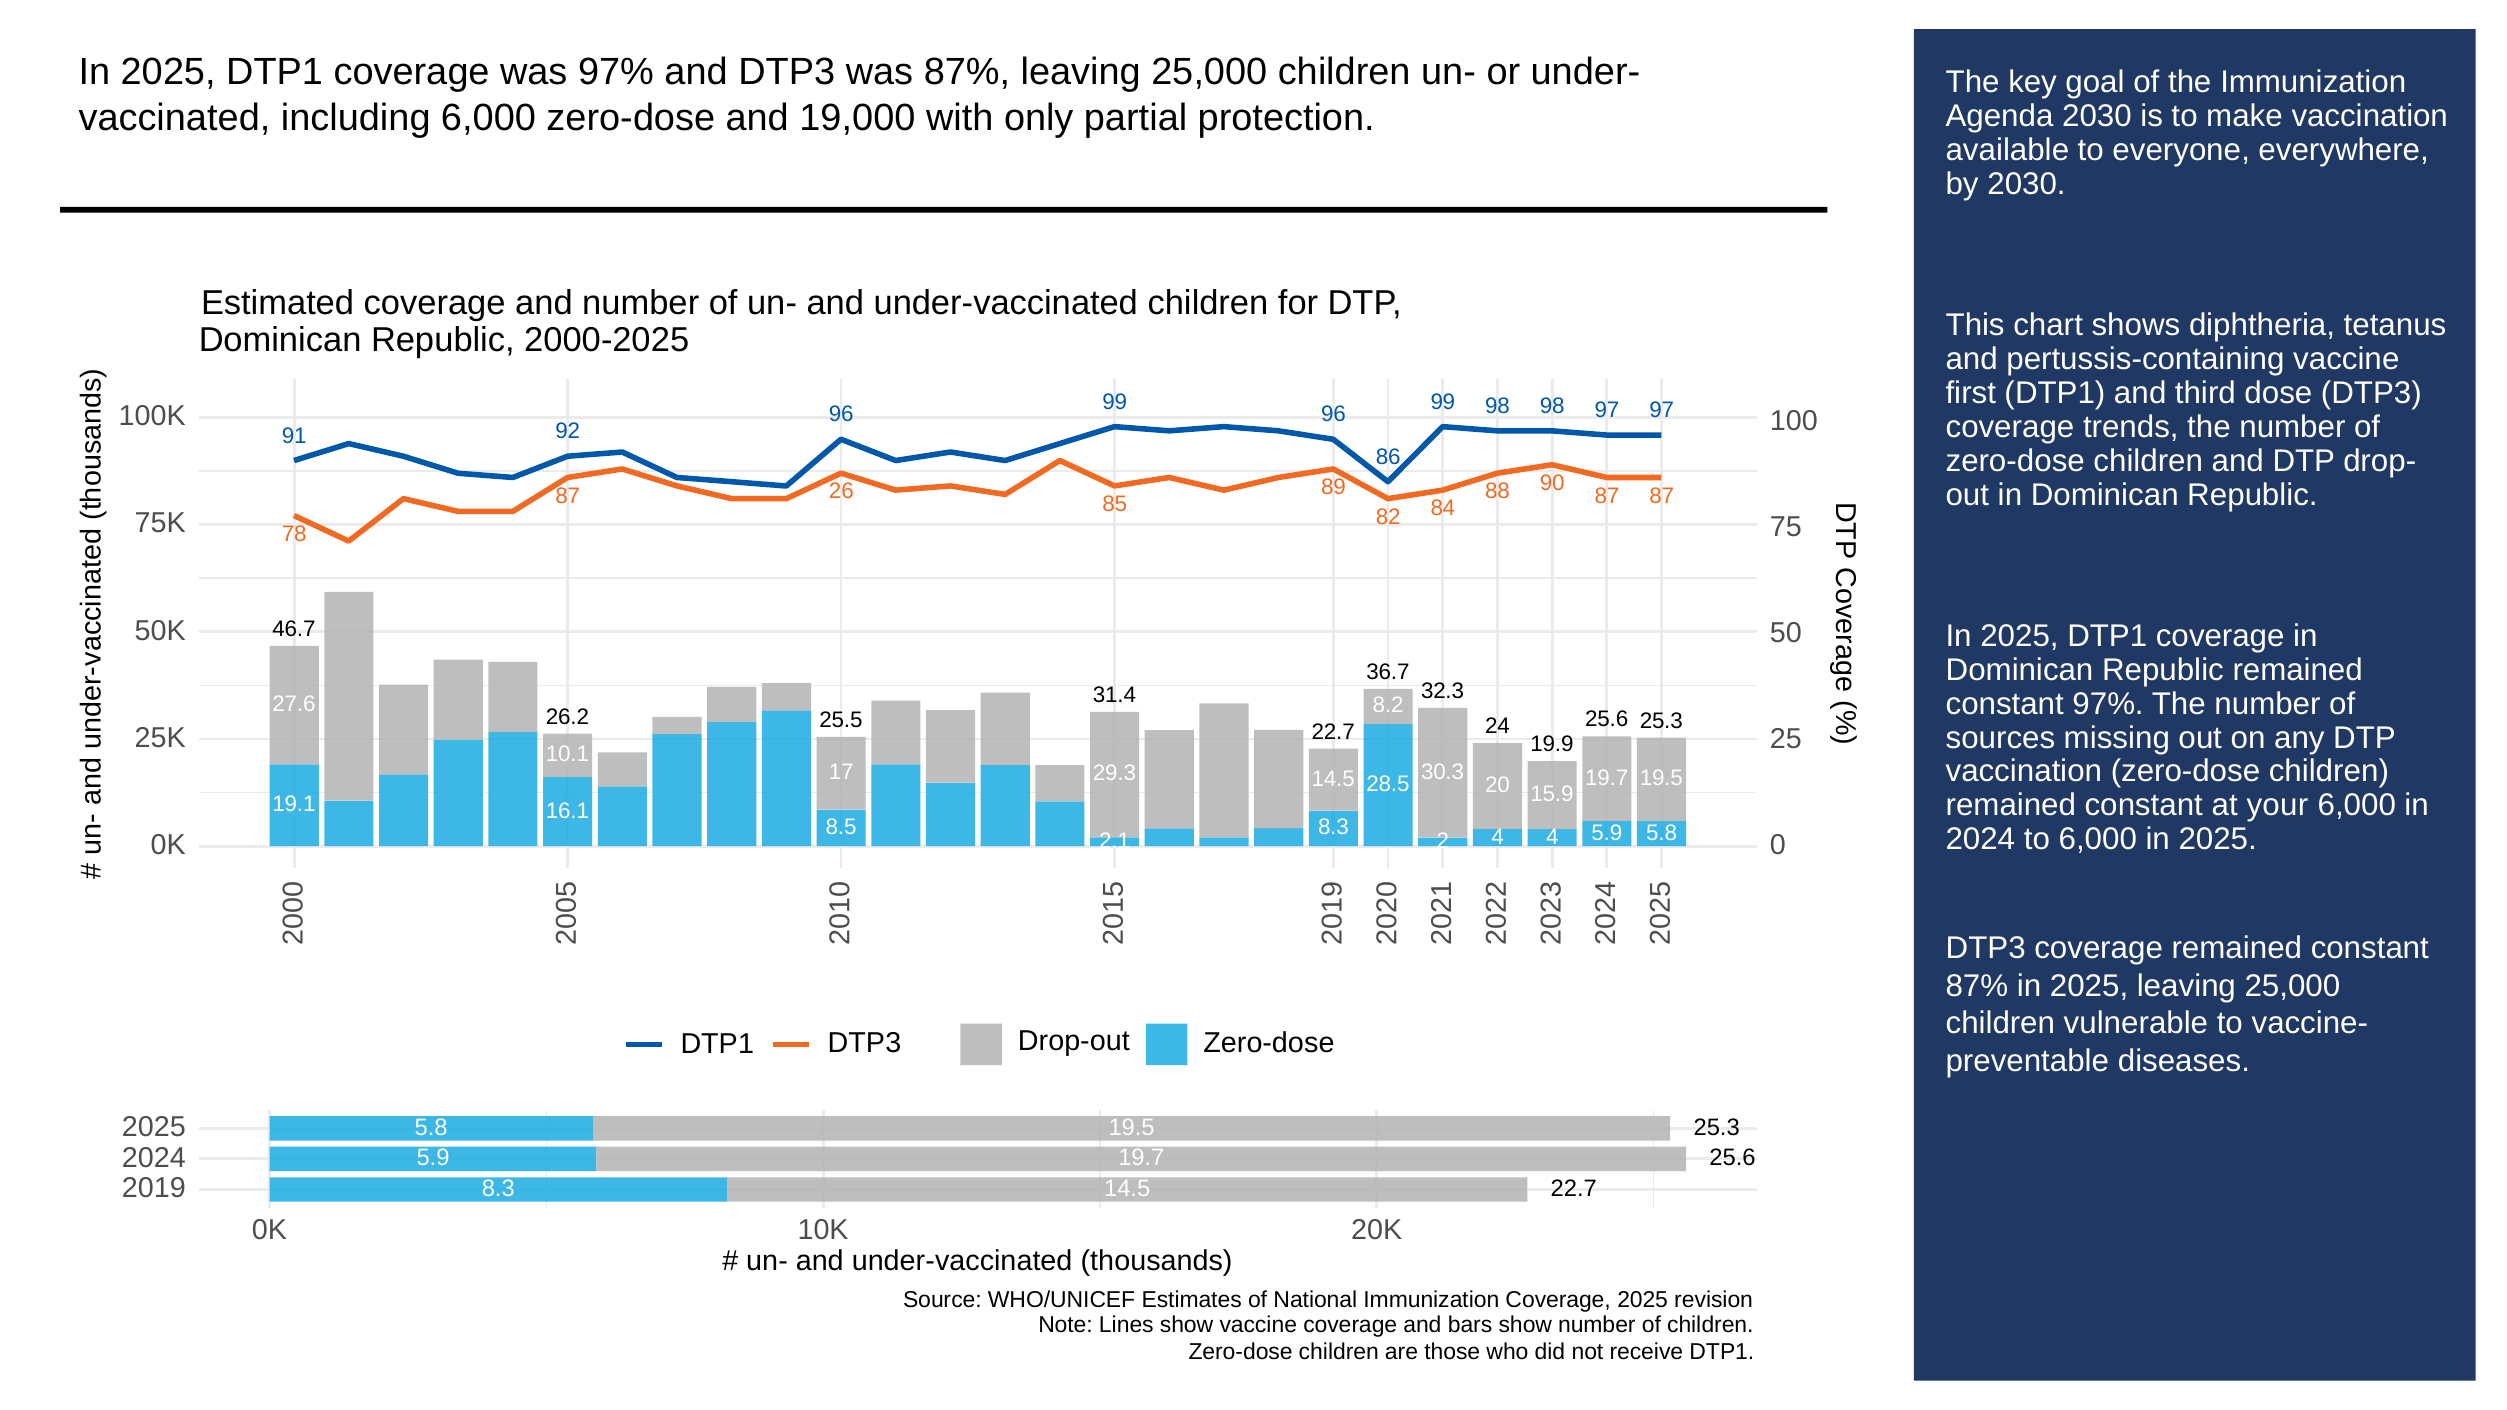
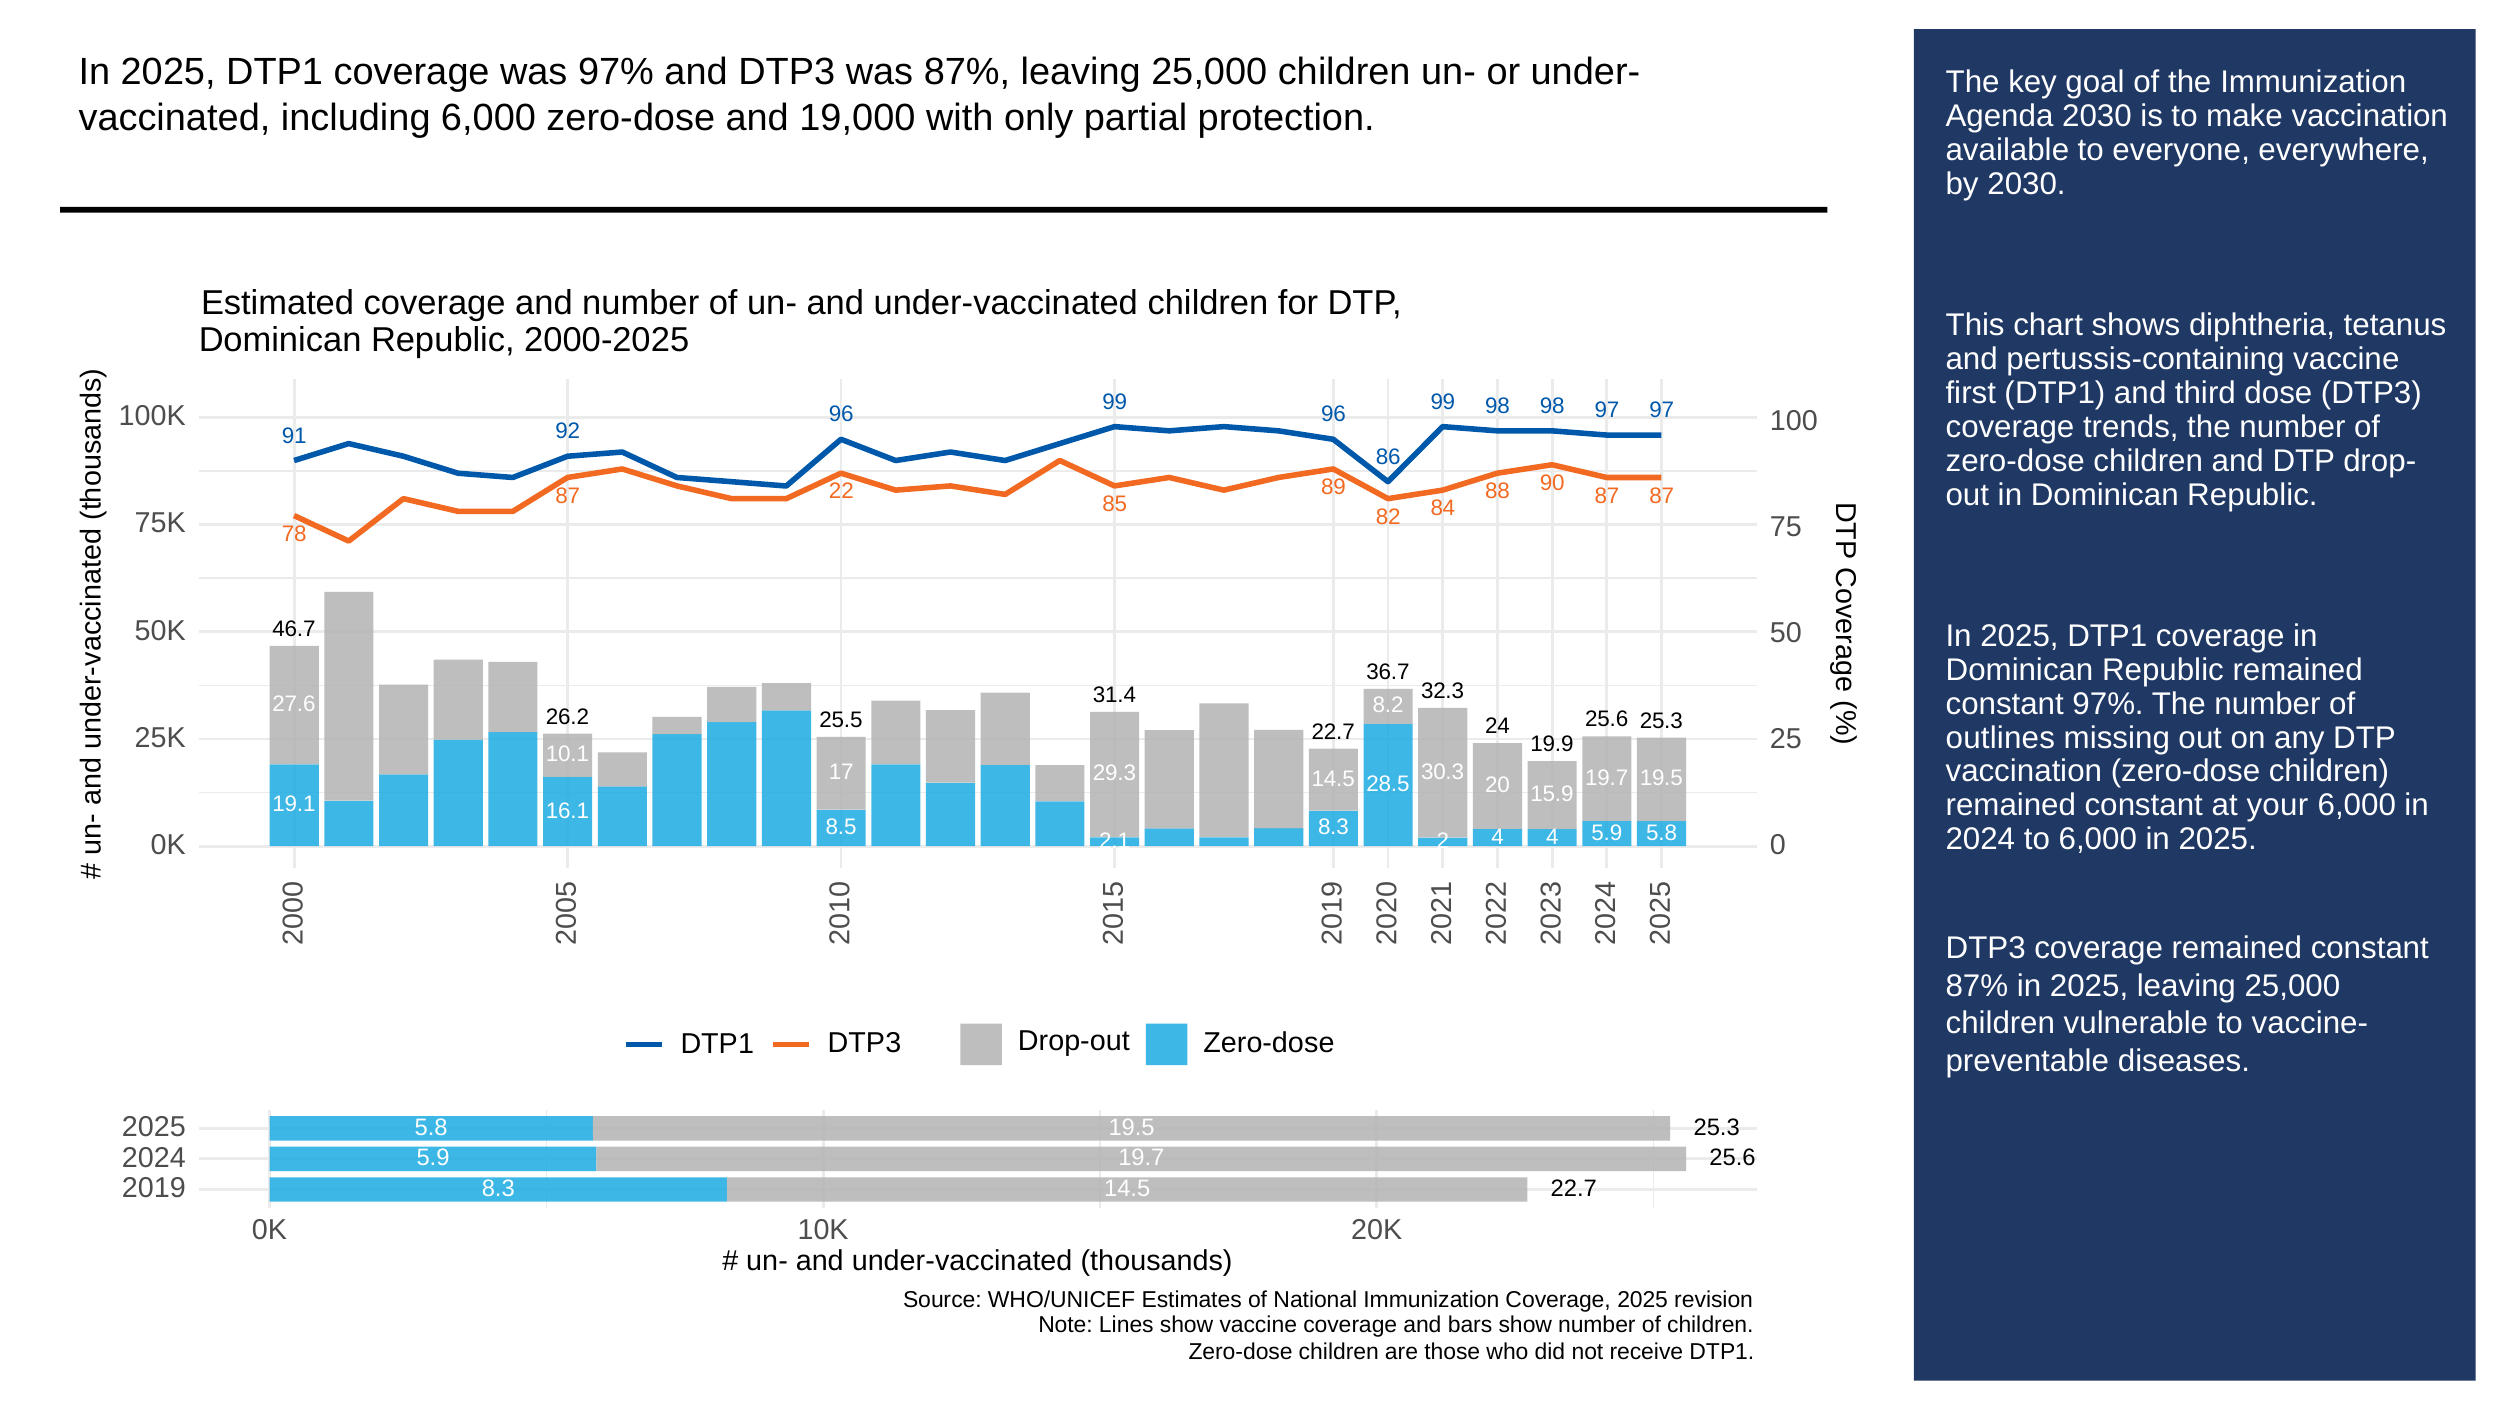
26: 26 -> 22
sources: sources -> outlines
